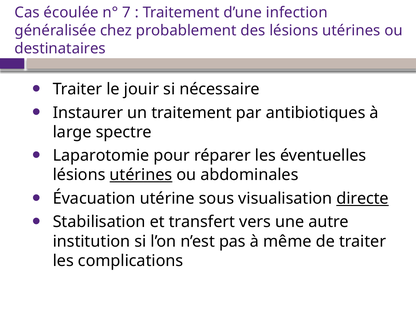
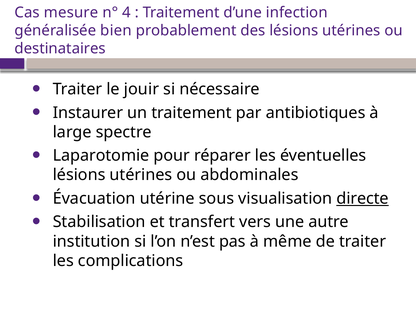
écoulée: écoulée -> mesure
7: 7 -> 4
chez: chez -> bien
utérines at (141, 175) underline: present -> none
